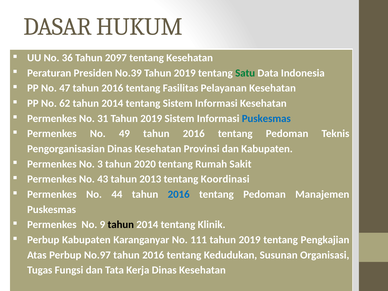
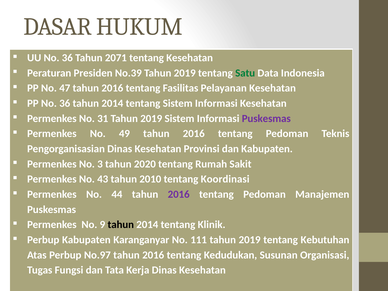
2097: 2097 -> 2071
PP No 62: 62 -> 36
Puskesmas at (266, 118) colour: blue -> purple
2013: 2013 -> 2010
2016 at (179, 194) colour: blue -> purple
Pengkajian: Pengkajian -> Kebutuhan
